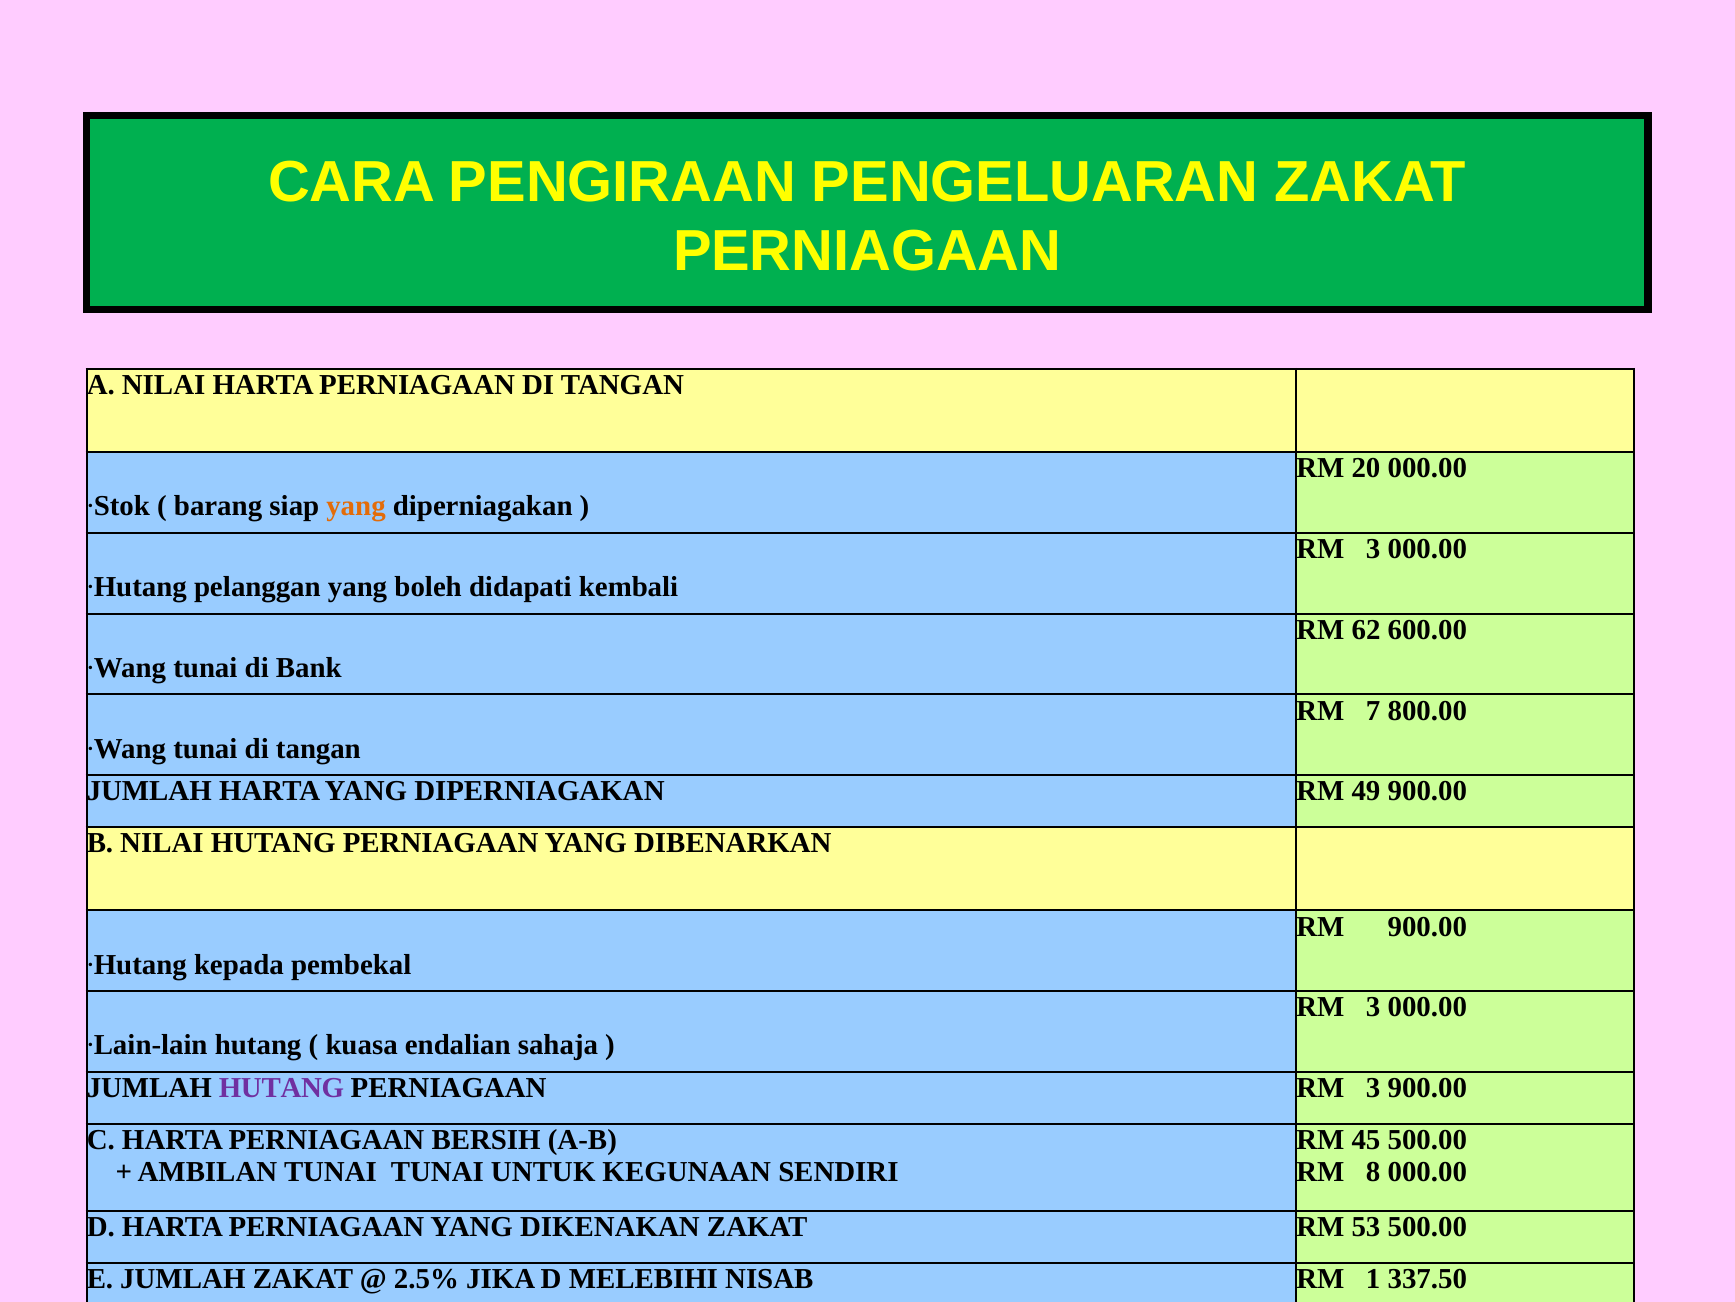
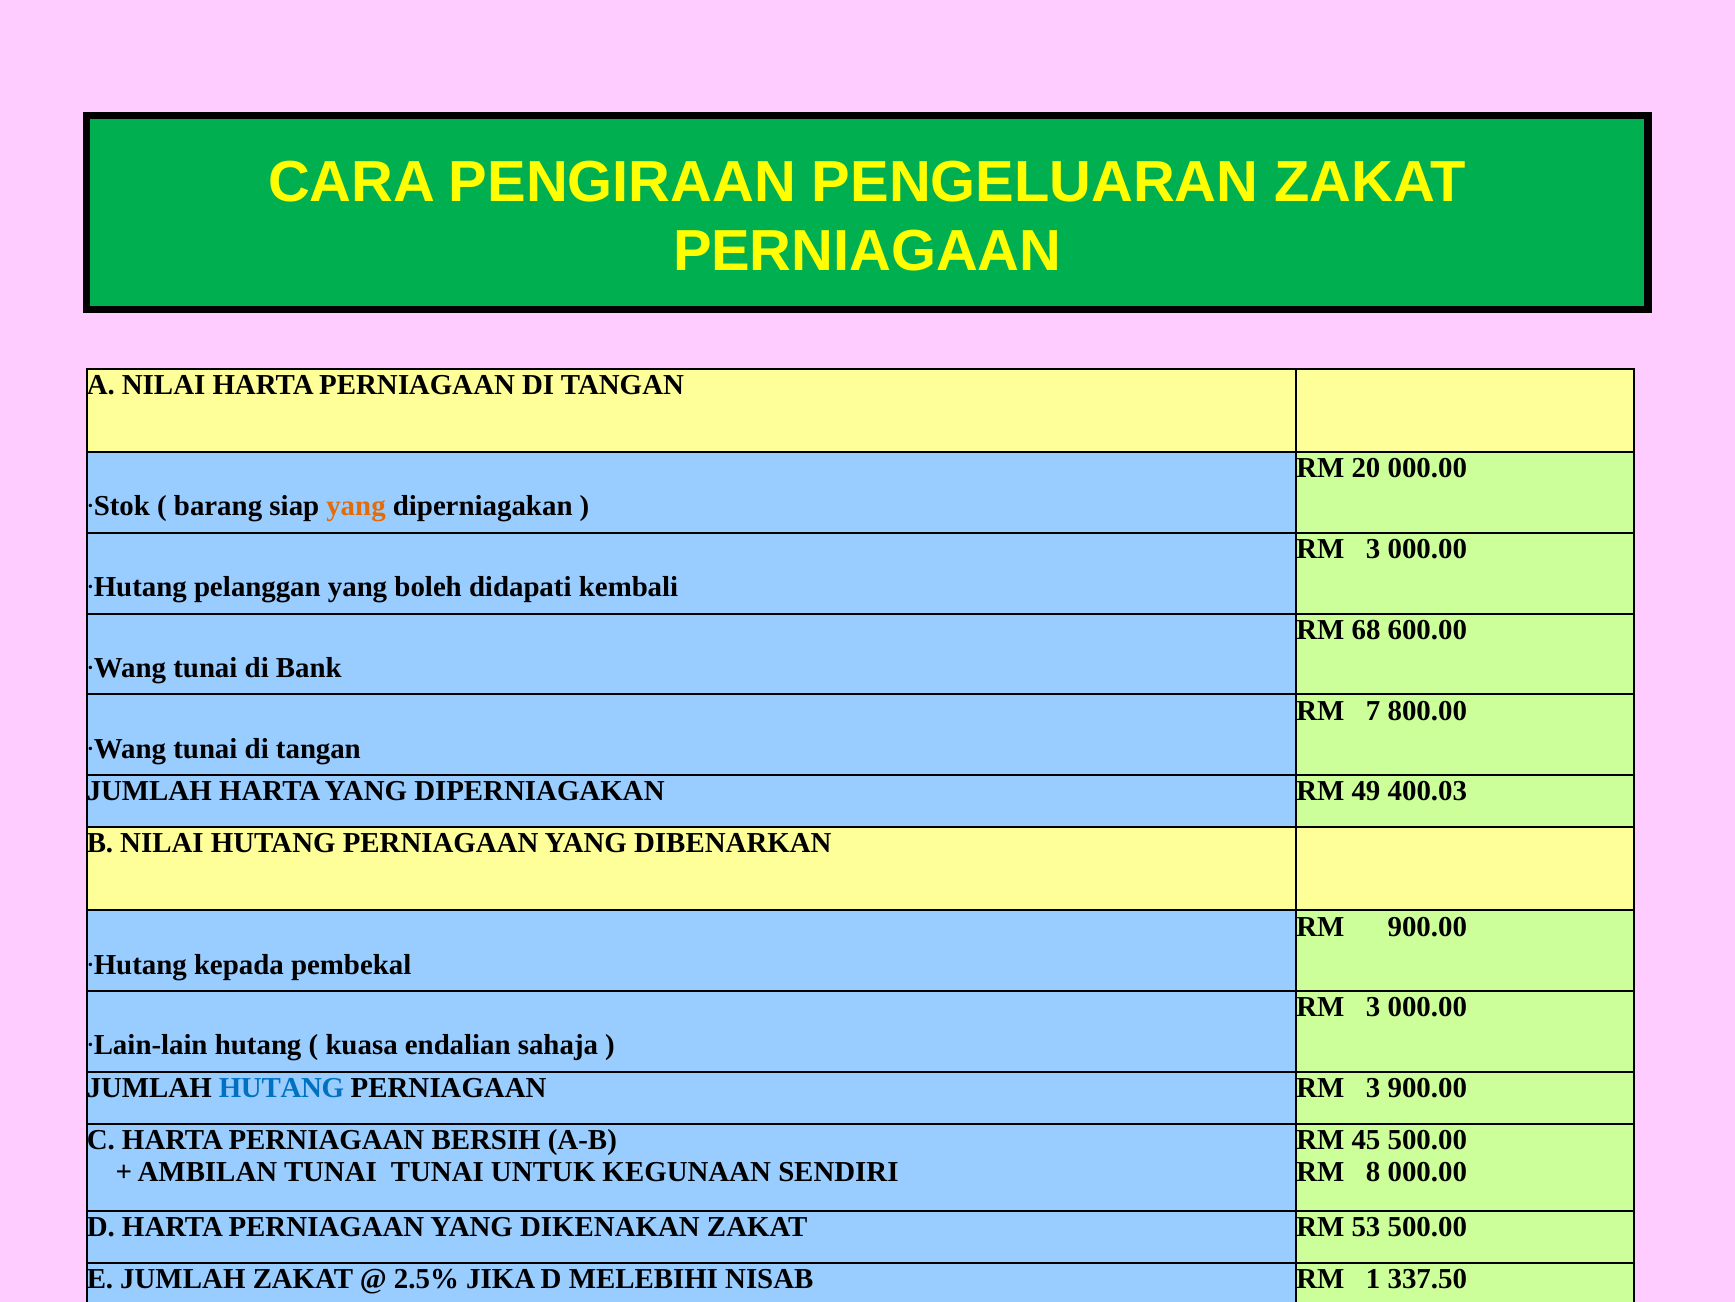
62: 62 -> 68
49 900.00: 900.00 -> 400.03
HUTANG at (281, 1087) colour: purple -> blue
